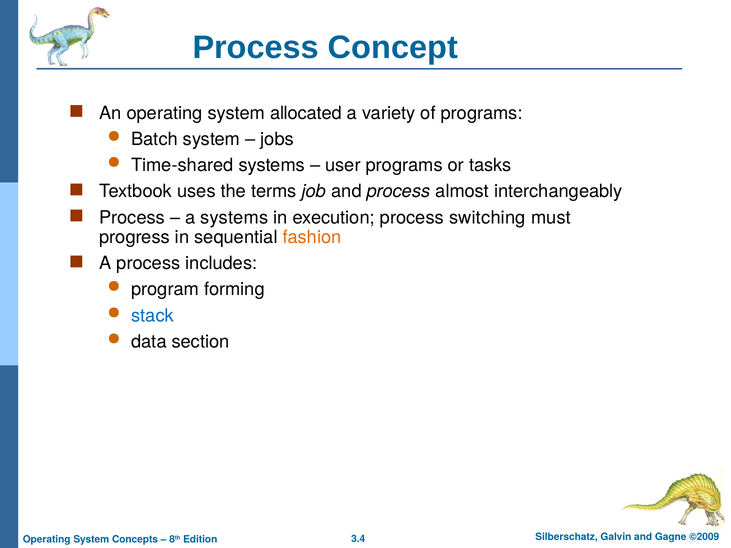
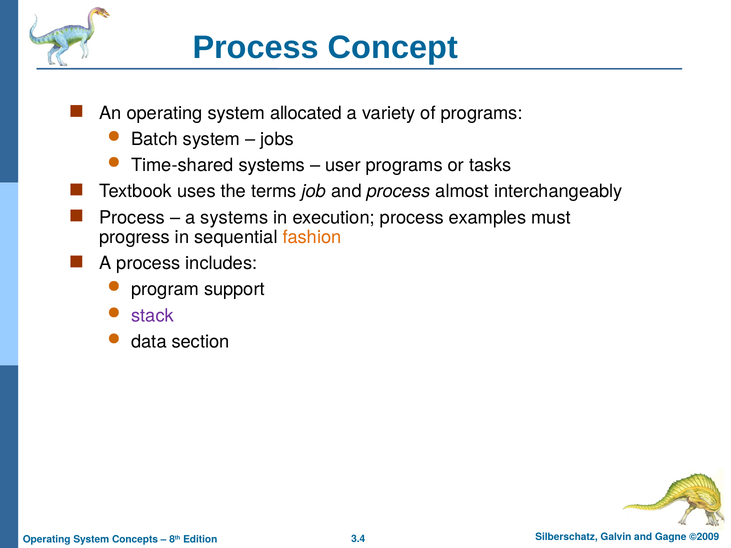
switching: switching -> examples
forming: forming -> support
stack colour: blue -> purple
